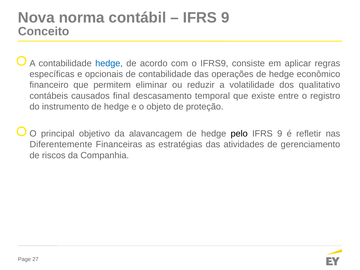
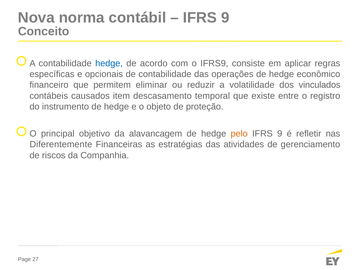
qualitativo: qualitativo -> vinculados
final: final -> item
pelo colour: black -> orange
